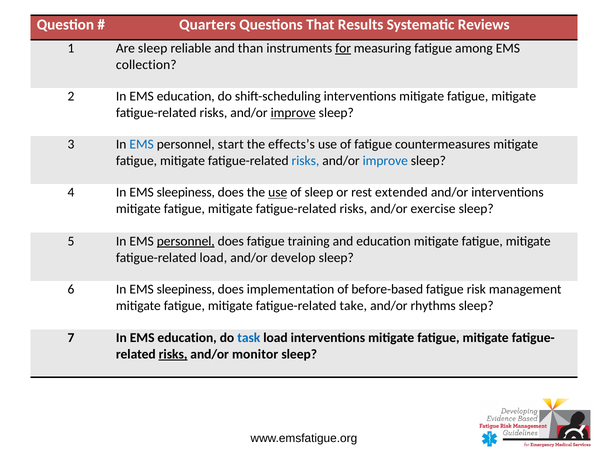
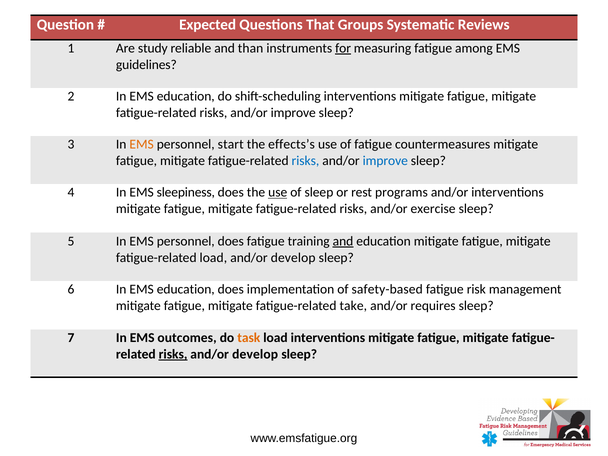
Quarters: Quarters -> Expected
Results: Results -> Groups
Are sleep: sleep -> study
collection: collection -> guidelines
improve at (293, 113) underline: present -> none
EMS at (142, 144) colour: blue -> orange
extended: extended -> programs
personnel at (186, 241) underline: present -> none
and at (343, 241) underline: none -> present
6 In EMS sleepiness: sleepiness -> education
before-based: before-based -> safety-based
rhythms: rhythms -> requires
7 In EMS education: education -> outcomes
task colour: blue -> orange
monitor at (255, 354): monitor -> develop
